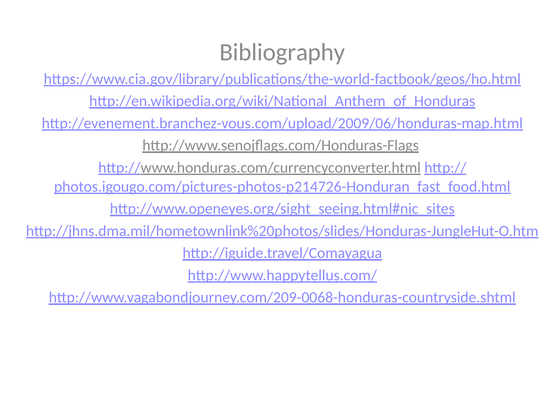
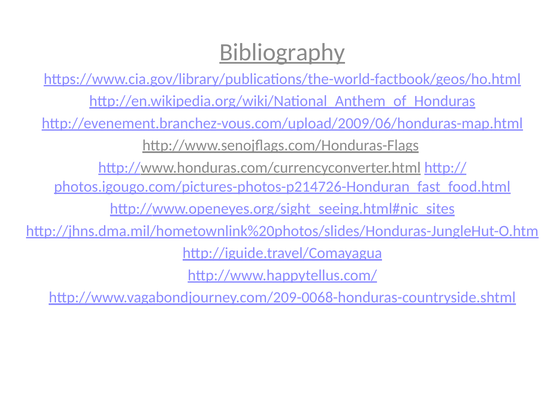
Bibliography underline: none -> present
